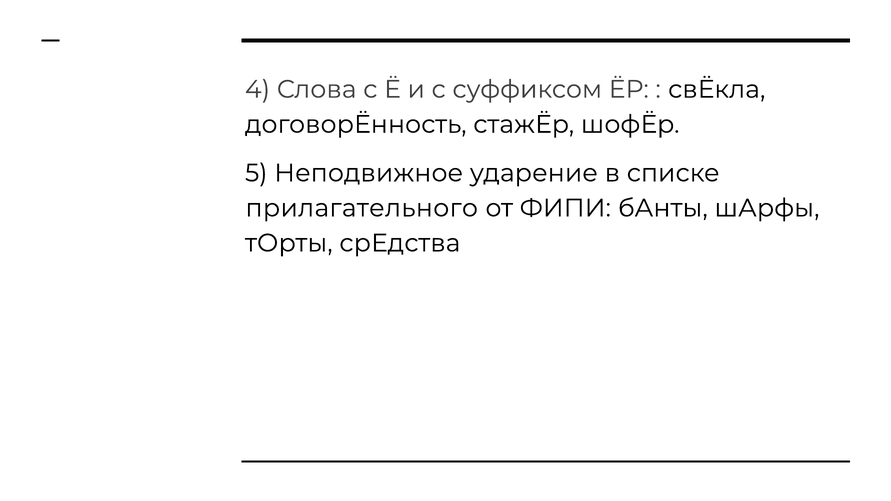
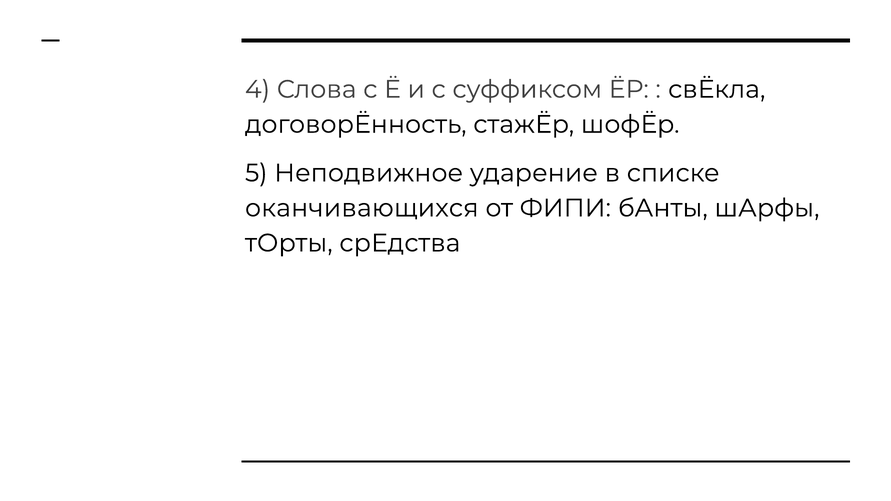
прилагательного: прилагательного -> оканчивающихся
